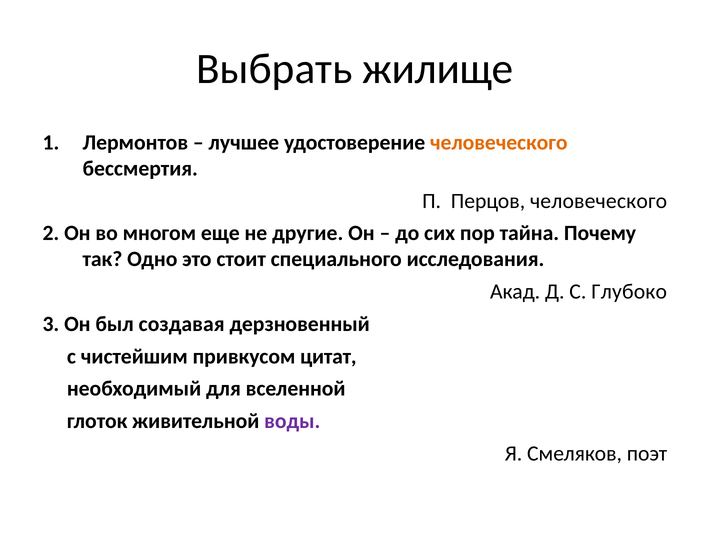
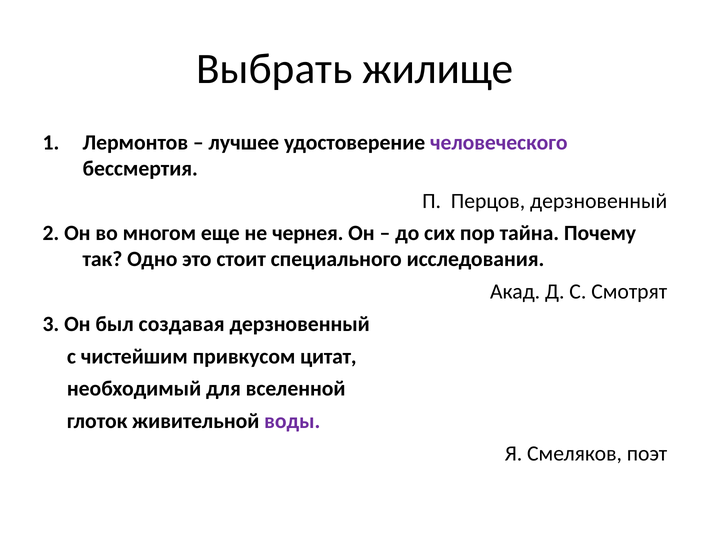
человеческого at (499, 142) colour: orange -> purple
Перцов человеческого: человеческого -> дерзновенный
другие: другие -> чернея
Глубоко: Глубоко -> Смотрят
